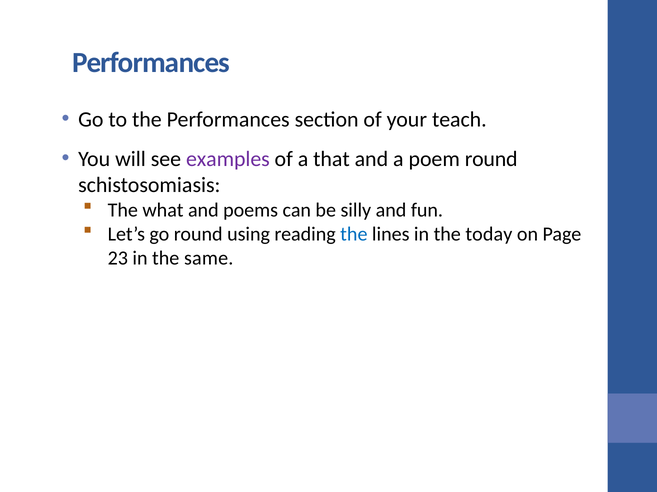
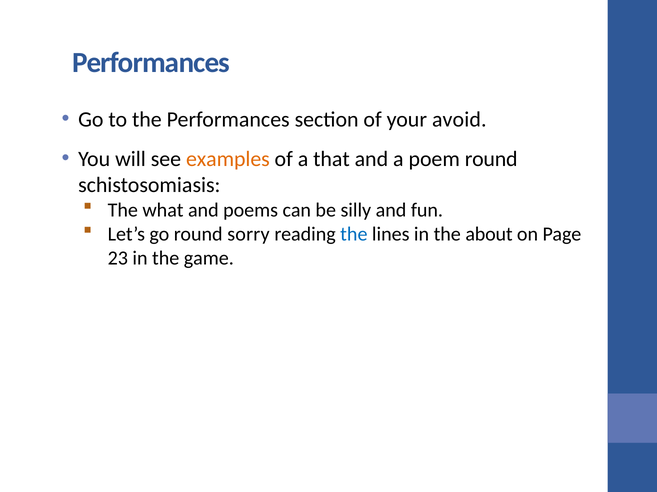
teach: teach -> avoid
examples colour: purple -> orange
using: using -> sorry
today: today -> about
same: same -> game
